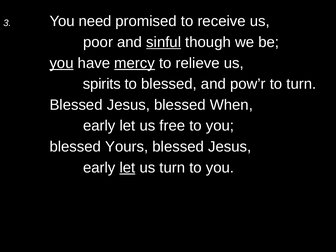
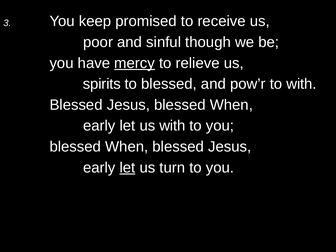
need: need -> keep
sinful underline: present -> none
you at (62, 63) underline: present -> none
to turn: turn -> with
us free: free -> with
Yours at (127, 147): Yours -> When
